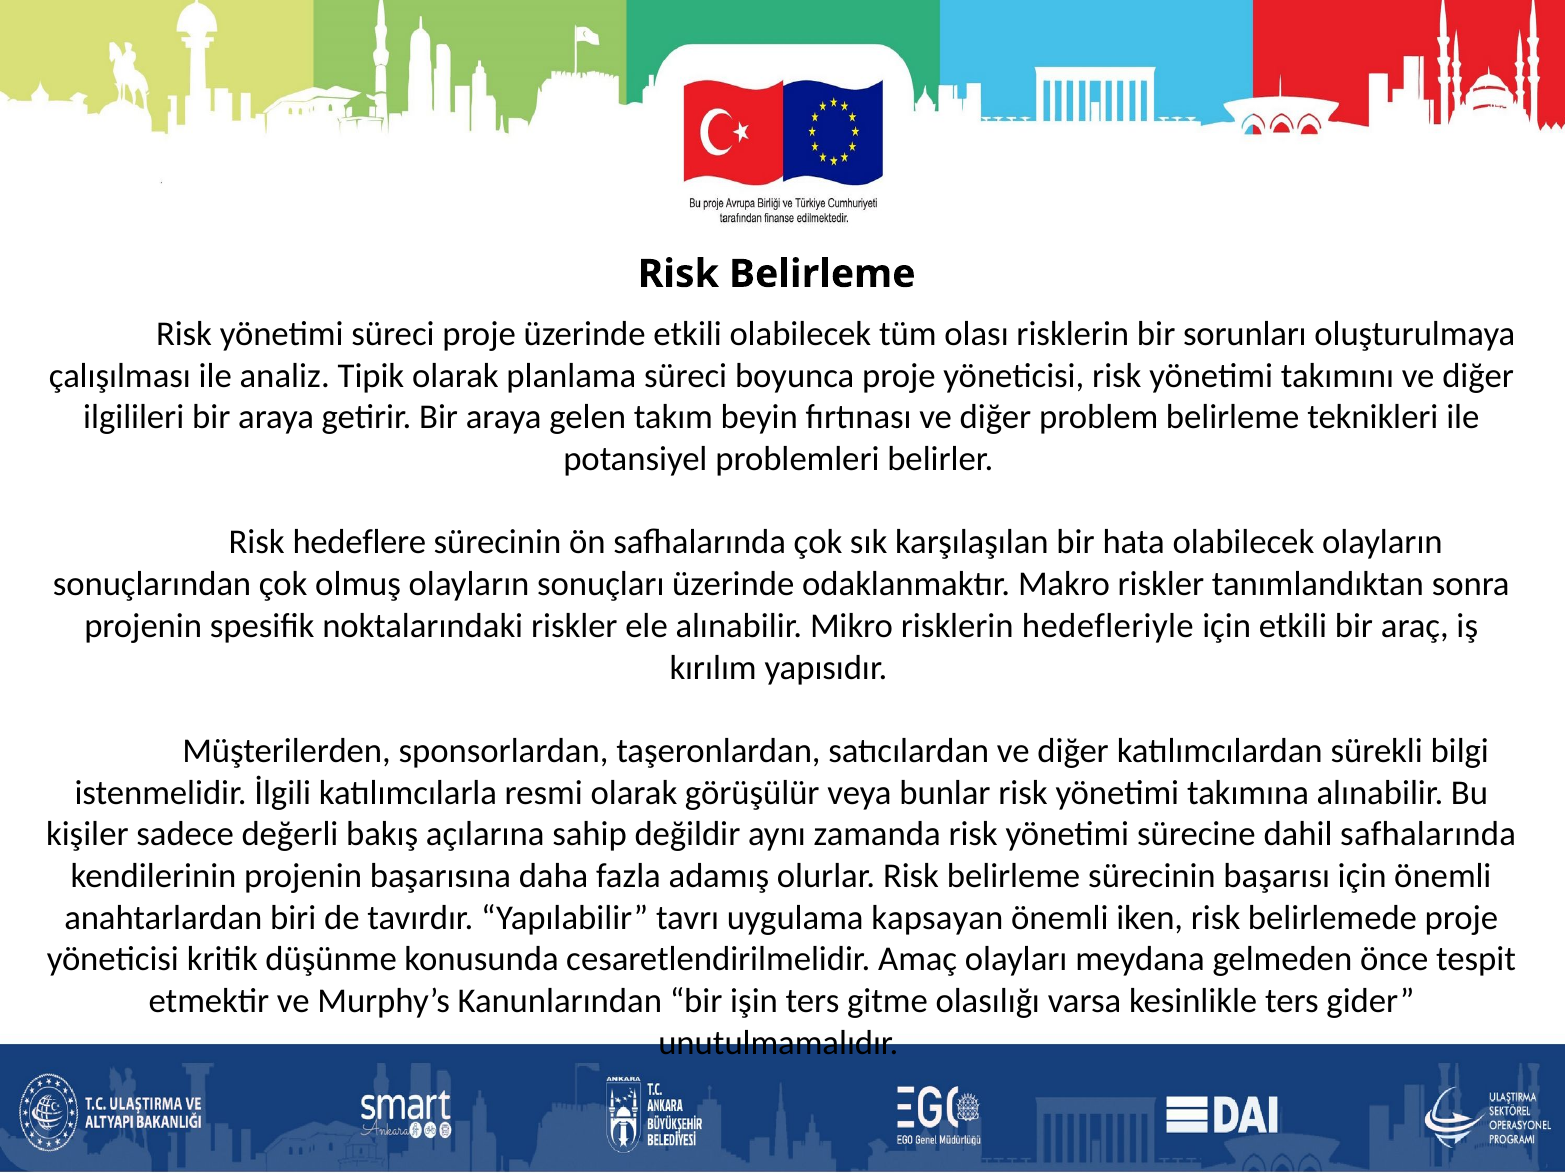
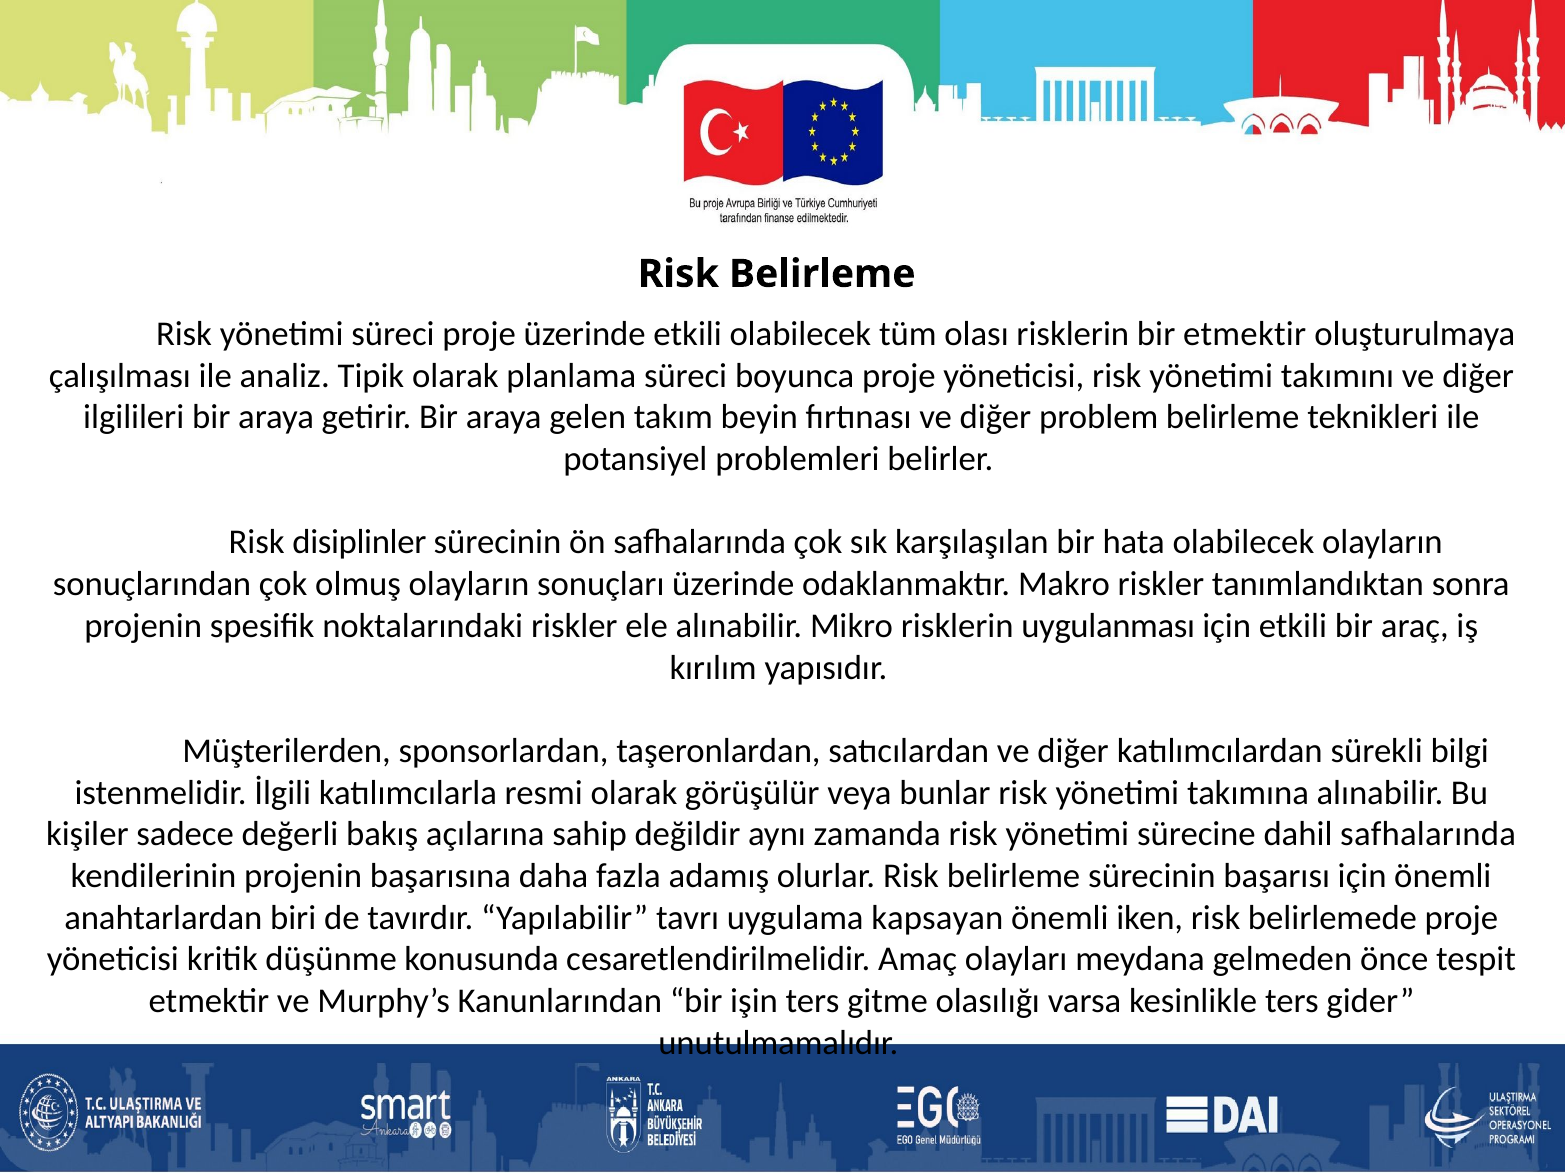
bir sorunları: sorunları -> etmektir
hedeflere: hedeflere -> disiplinler
hedefleriyle: hedefleriyle -> uygulanması
